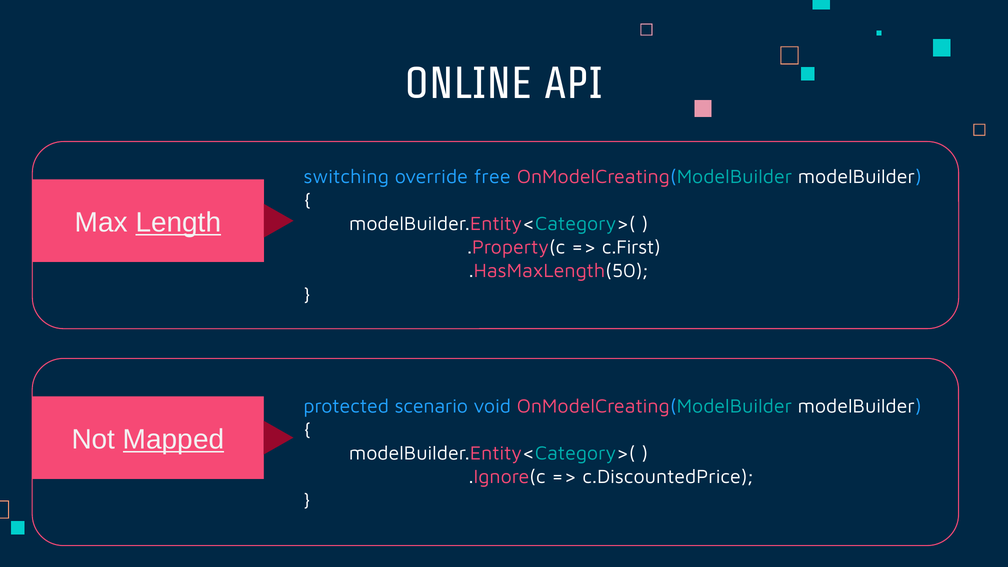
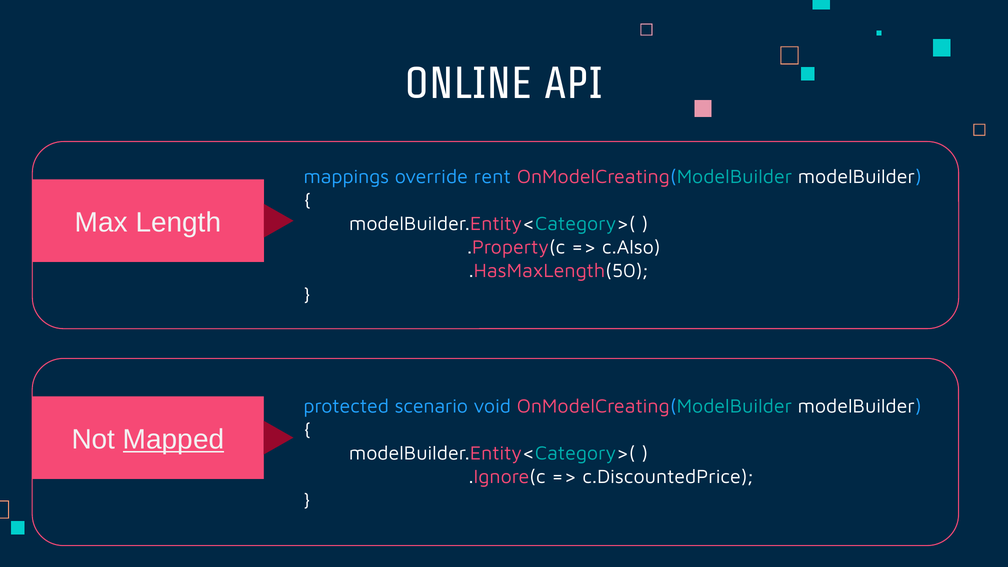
switching: switching -> mappings
free: free -> rent
Length underline: present -> none
c.First: c.First -> c.Also
